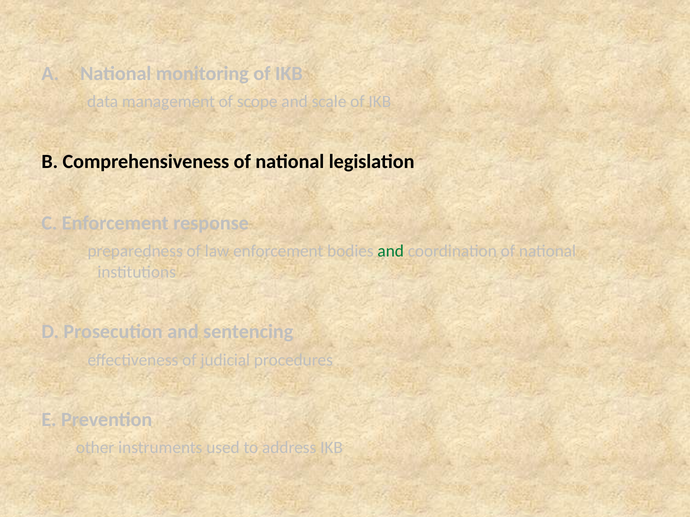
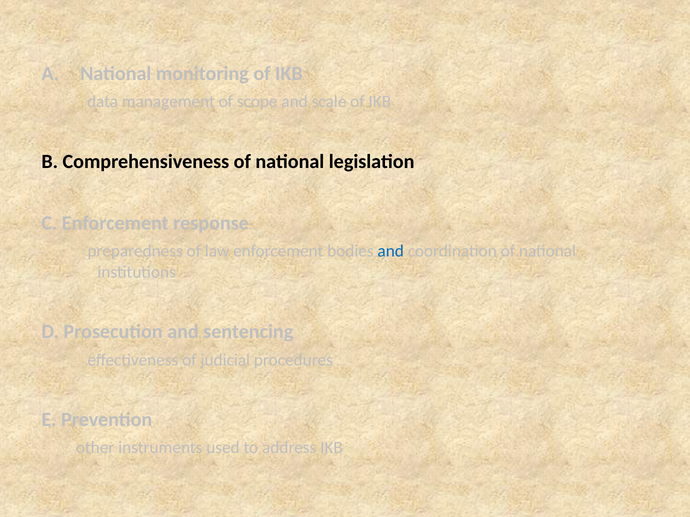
and at (391, 251) colour: green -> blue
